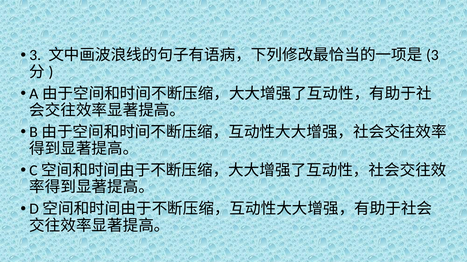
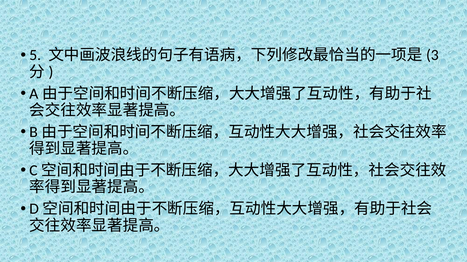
3: 3 -> 5
